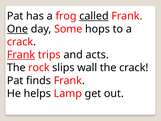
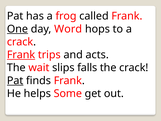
called underline: present -> none
Some: Some -> Word
rock: rock -> wait
wall: wall -> falls
Pat at (15, 80) underline: none -> present
Lamp: Lamp -> Some
